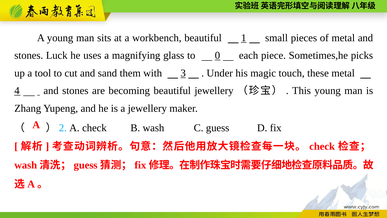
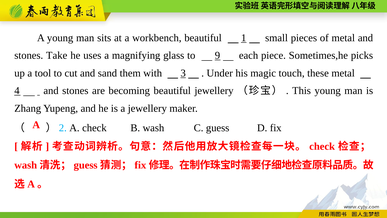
Luck: Luck -> Take
0: 0 -> 9
